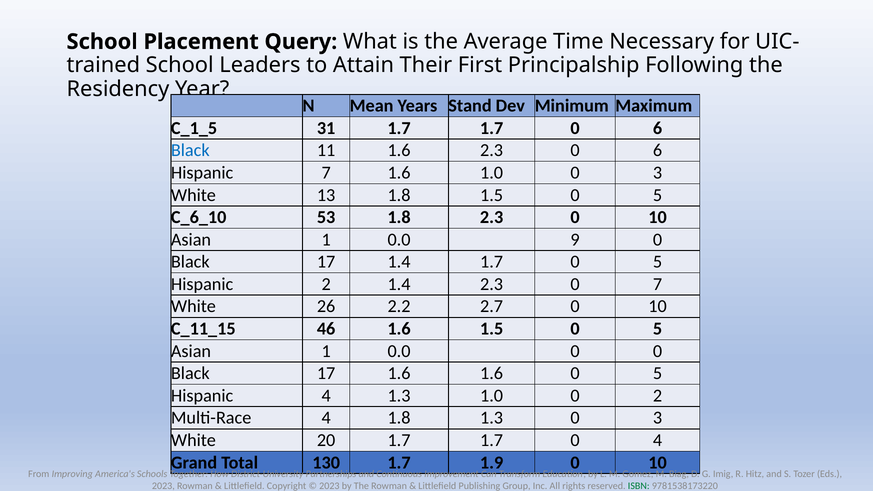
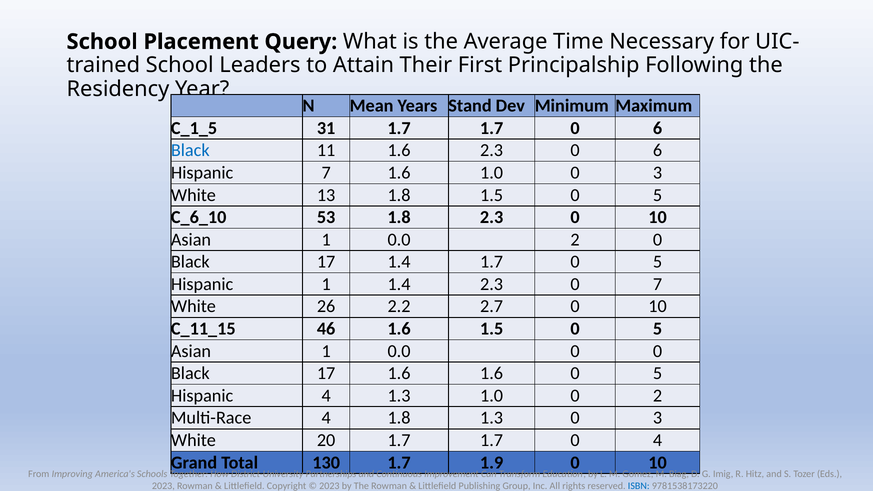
0.0 9: 9 -> 2
Hispanic 2: 2 -> 1
ISBN colour: green -> blue
